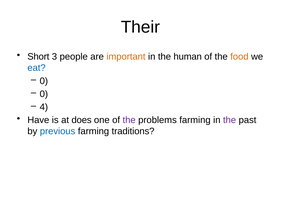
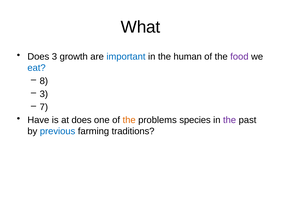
Their: Their -> What
Short at (38, 57): Short -> Does
people: people -> growth
important colour: orange -> blue
food colour: orange -> purple
0 at (44, 81): 0 -> 8
0 at (44, 94): 0 -> 3
4: 4 -> 7
the at (129, 121) colour: purple -> orange
problems farming: farming -> species
